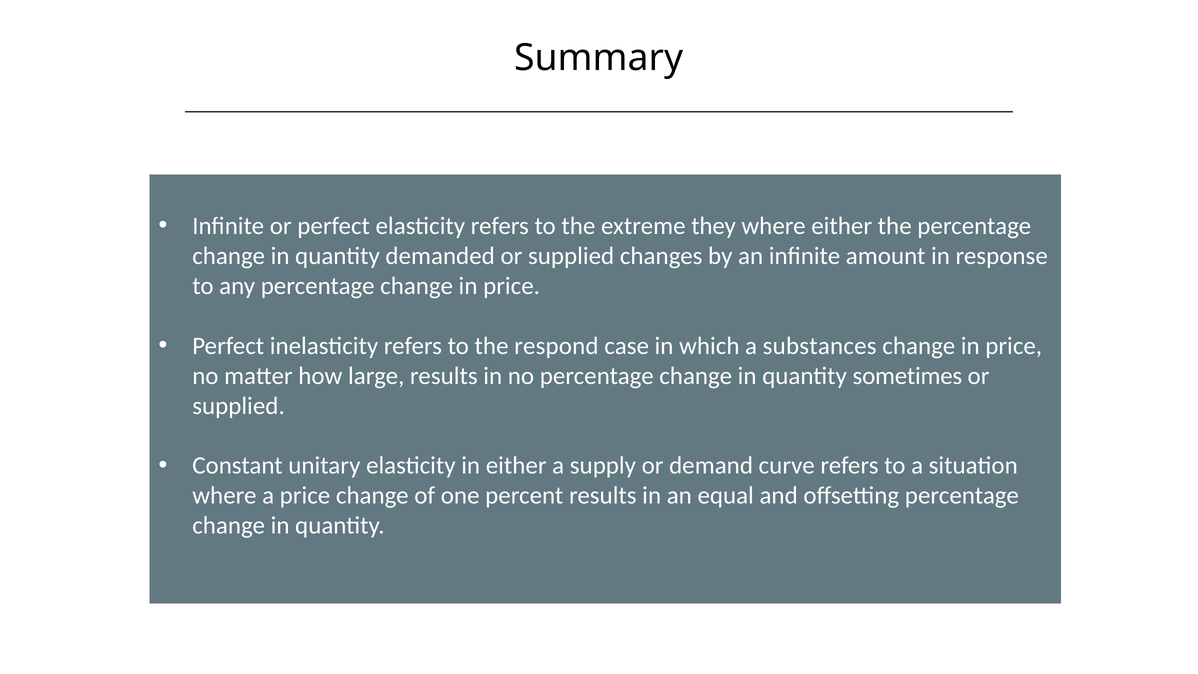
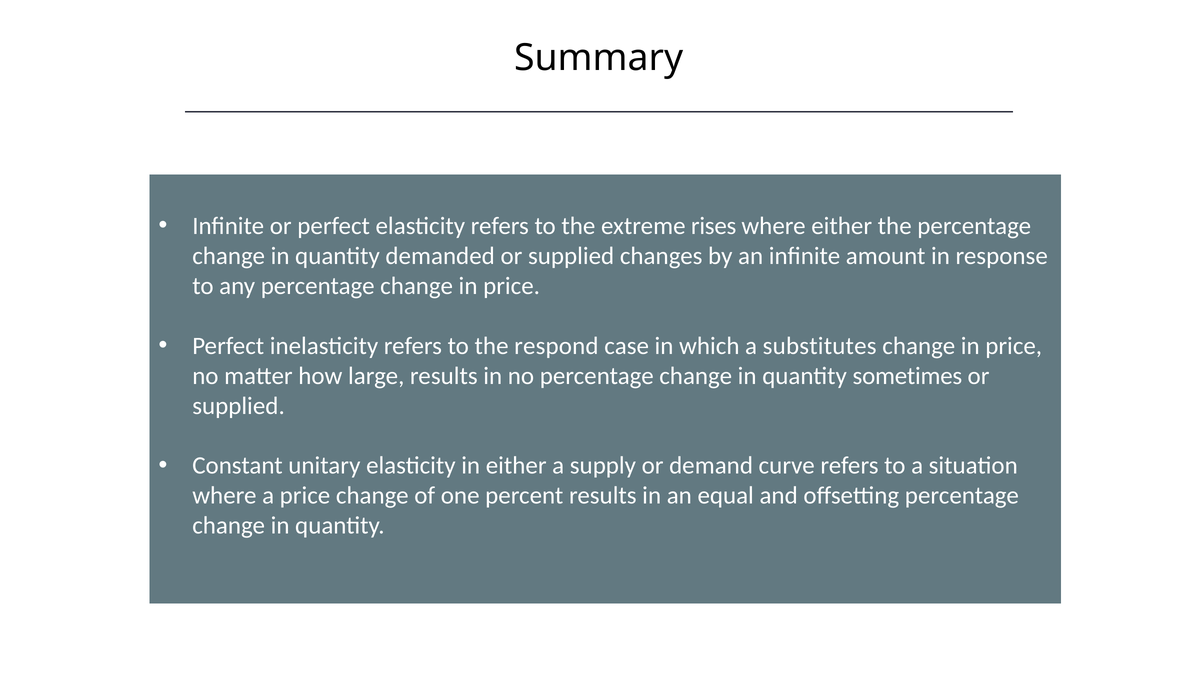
they: they -> rises
substances: substances -> substitutes
